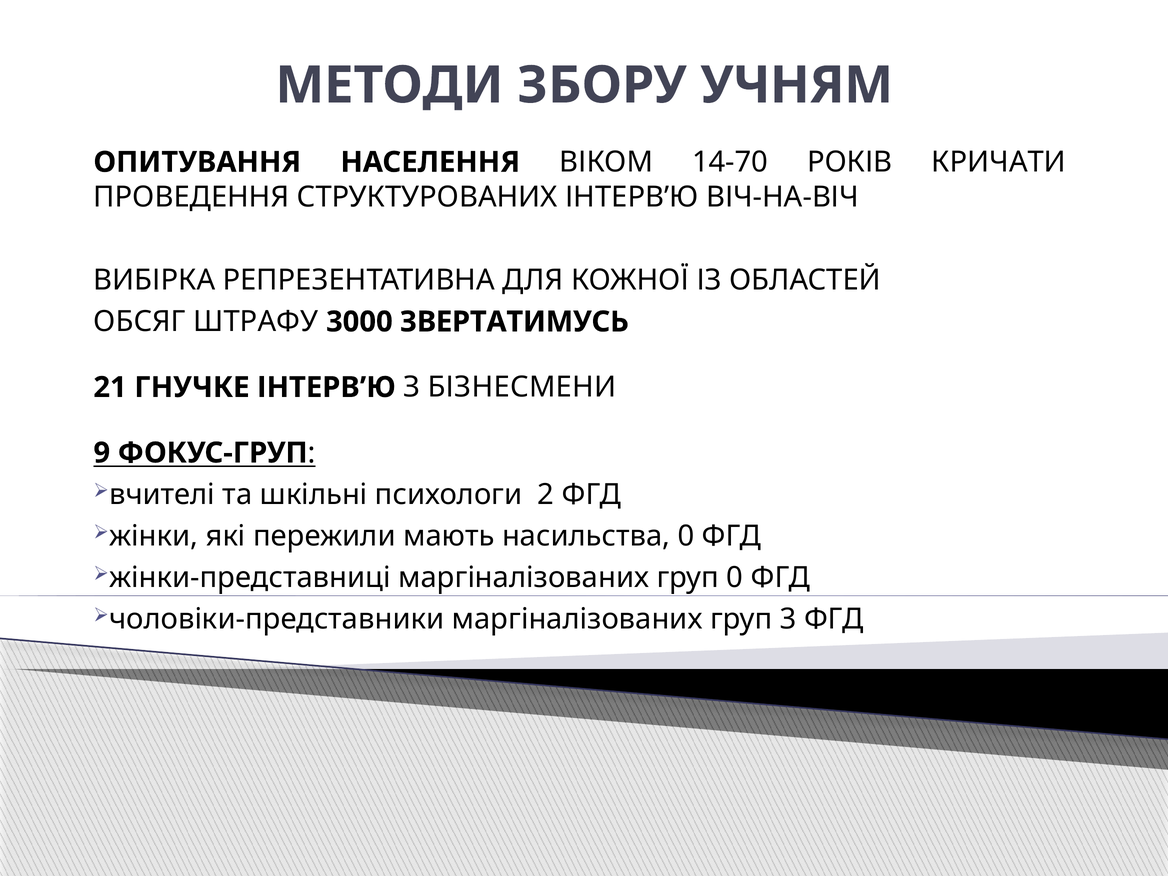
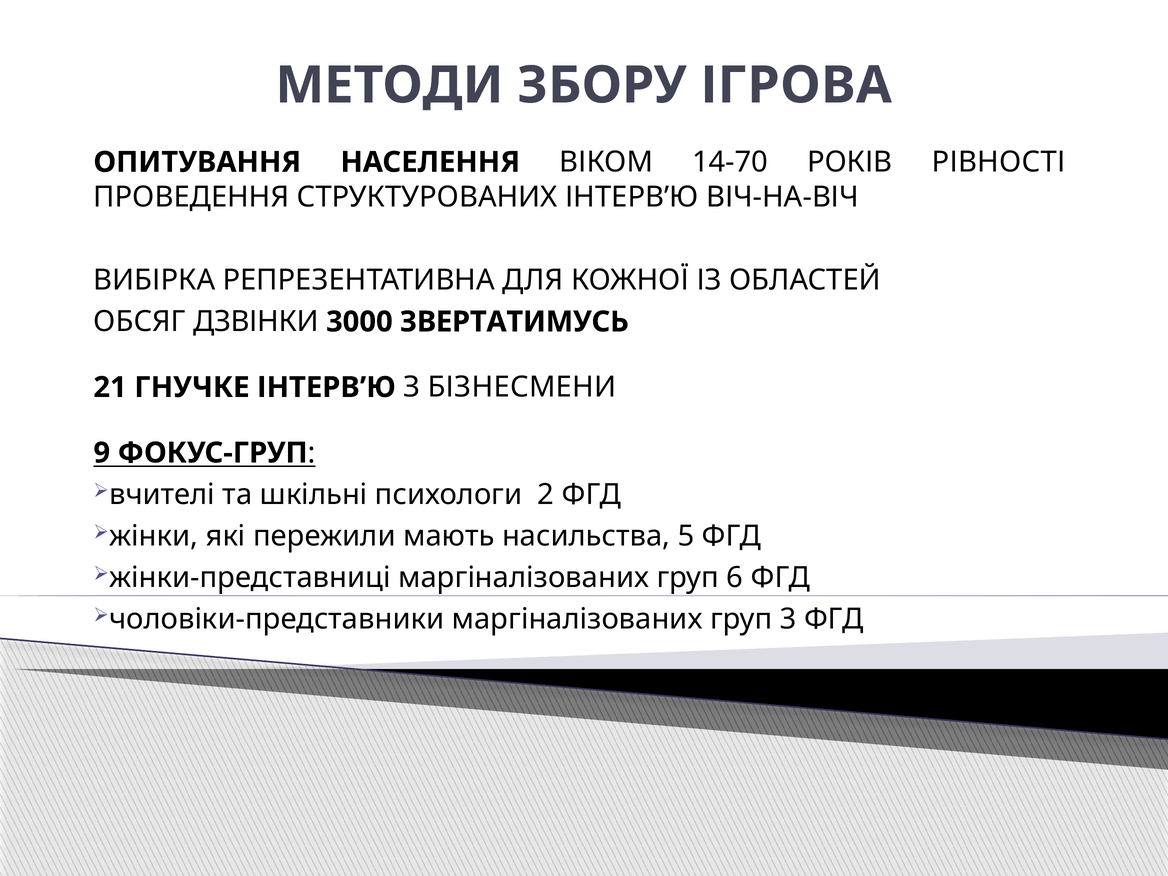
УЧНЯМ: УЧНЯМ -> ІГРОВА
КРИЧАТИ: КРИЧАТИ -> РІВНОСТІ
ШТРАФУ: ШТРАФУ -> ДЗВІНКИ
насильства 0: 0 -> 5
груп 0: 0 -> 6
